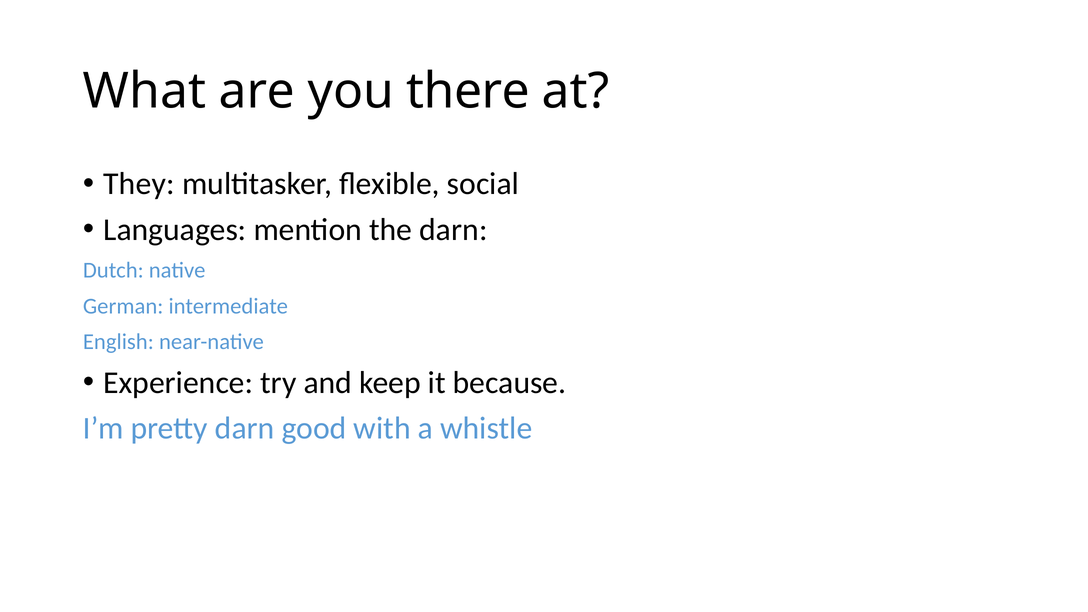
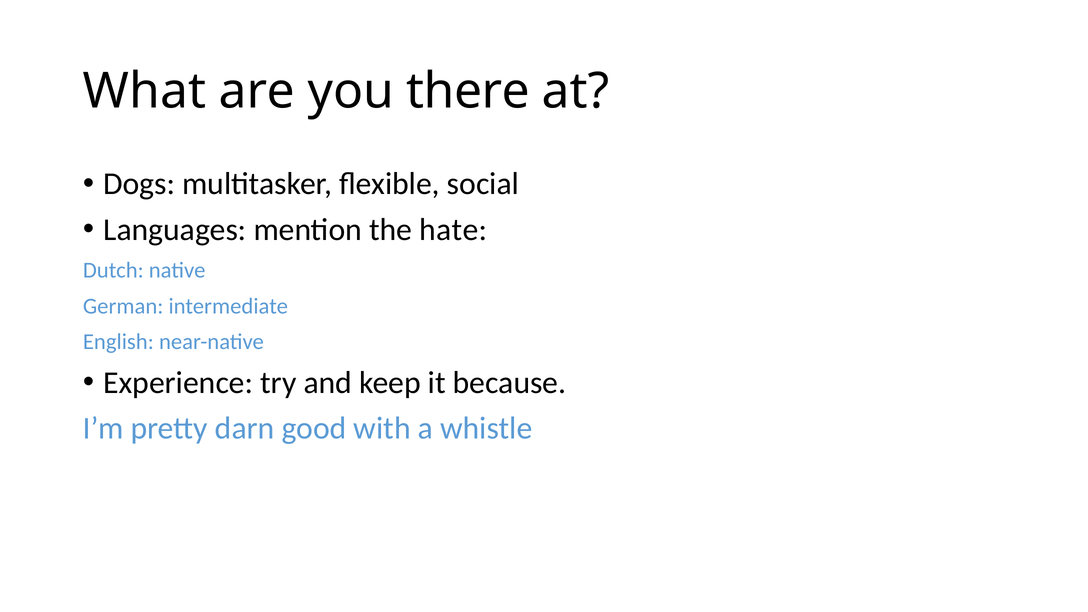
They: They -> Dogs
the darn: darn -> hate
